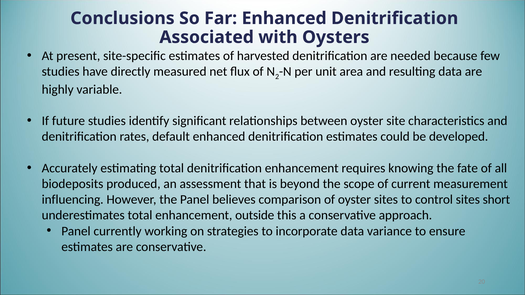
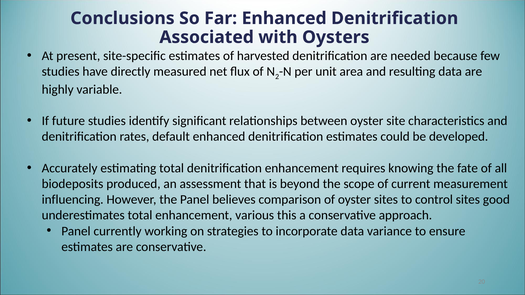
short: short -> good
outside: outside -> various
